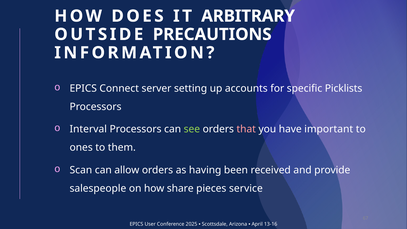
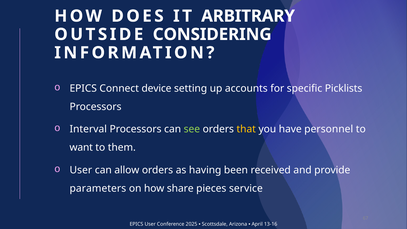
PRECAUTIONS: PRECAUTIONS -> CONSIDERING
server: server -> device
that colour: pink -> yellow
important: important -> personnel
ones: ones -> want
Scan at (81, 170): Scan -> User
salespeople: salespeople -> parameters
